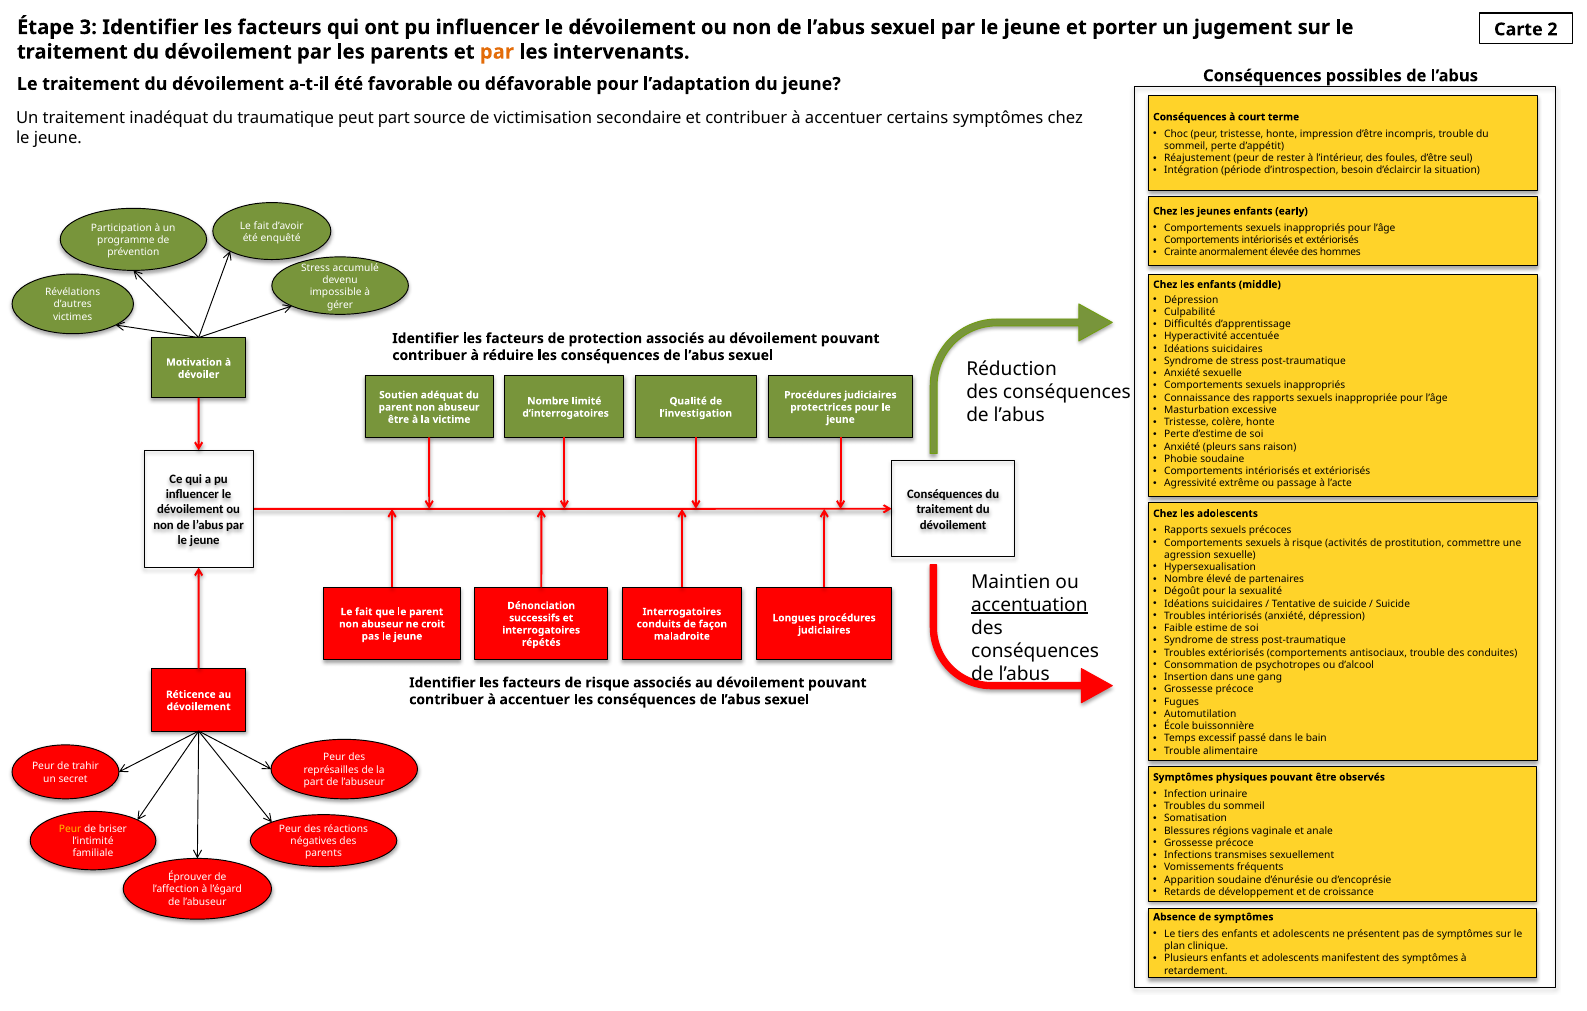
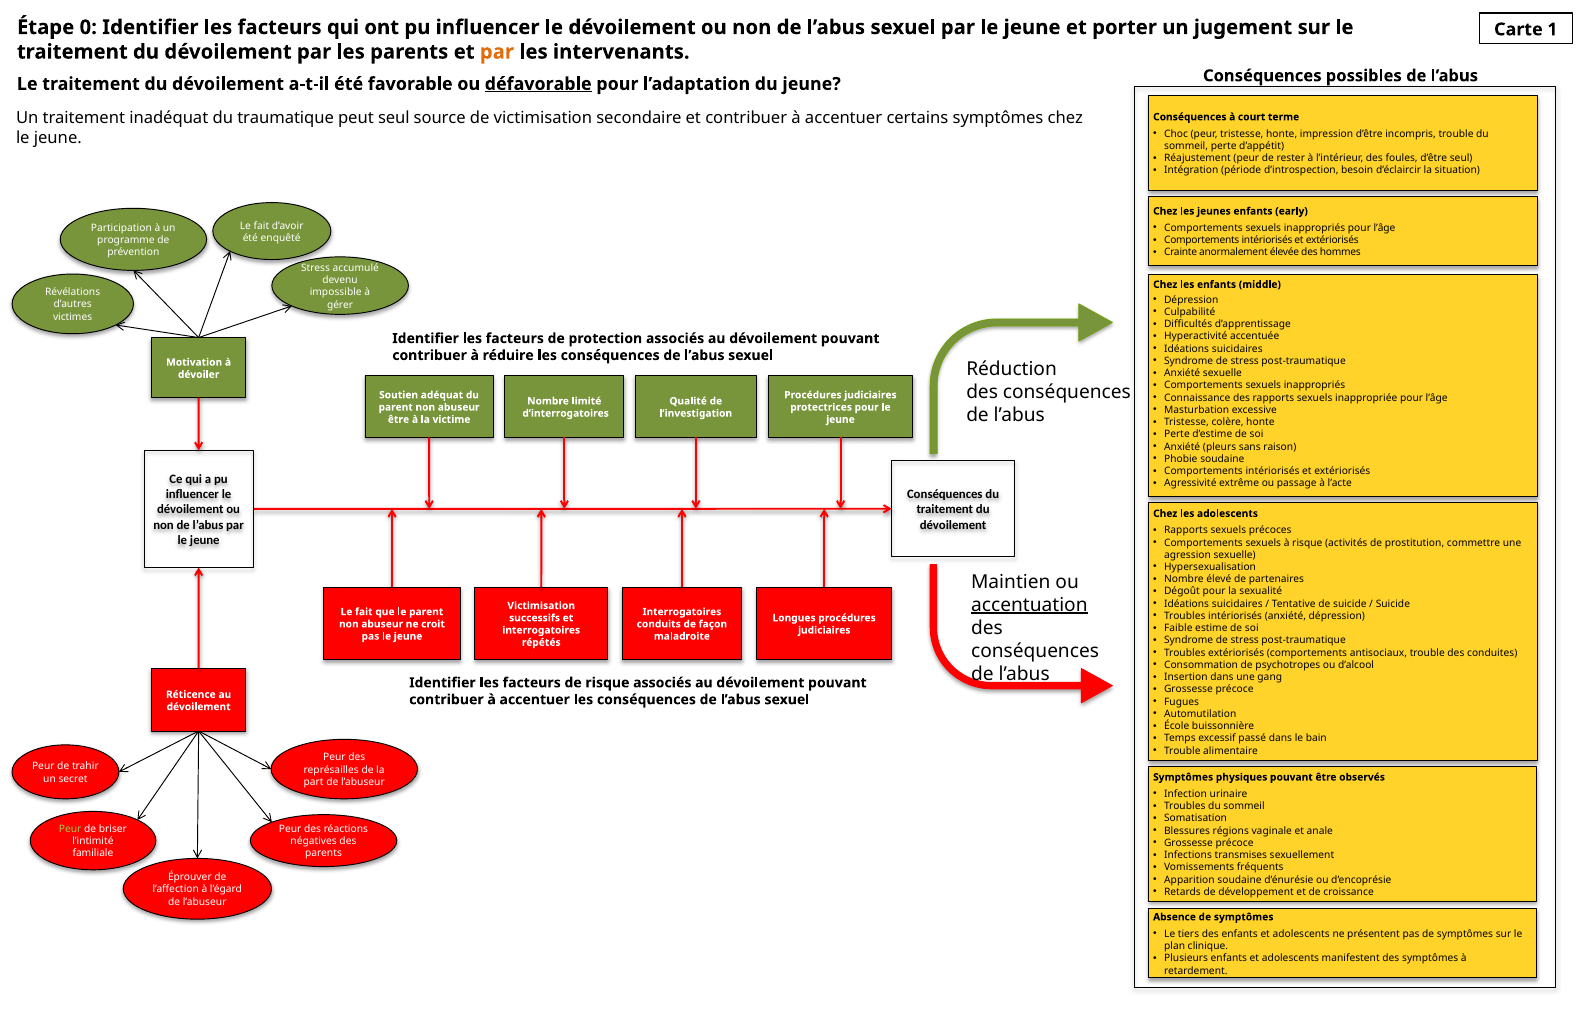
3: 3 -> 0
2: 2 -> 1
défavorable underline: none -> present
peut part: part -> seul
Dénonciation at (541, 605): Dénonciation -> Victimisation
Peur at (70, 829) colour: yellow -> light green
